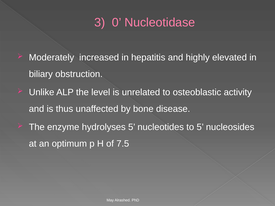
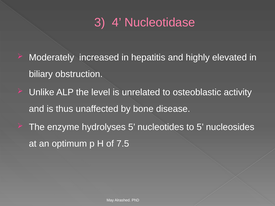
0: 0 -> 4
